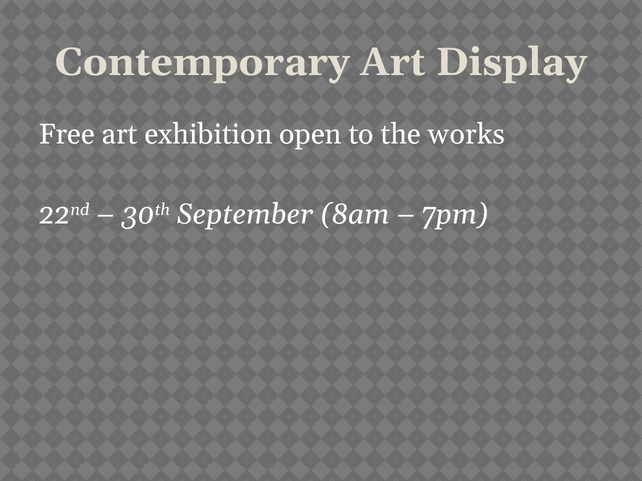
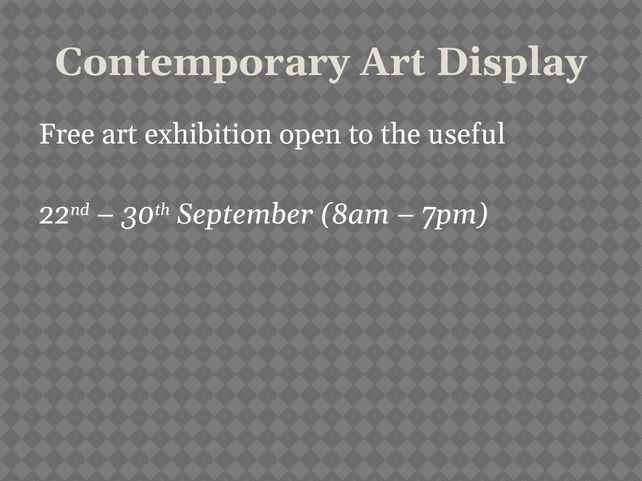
works: works -> useful
